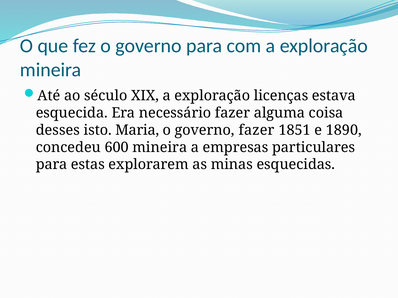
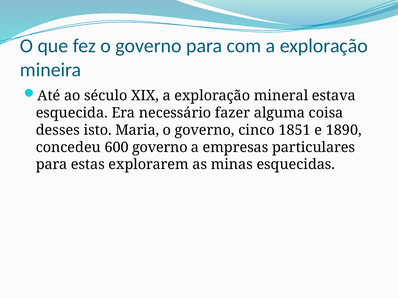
licenças: licenças -> mineral
governo fazer: fazer -> cinco
600 mineira: mineira -> governo
